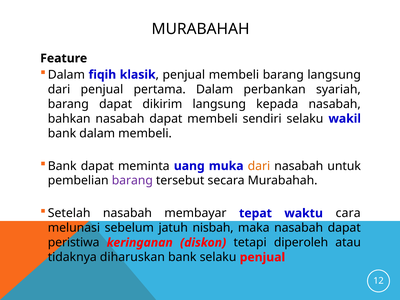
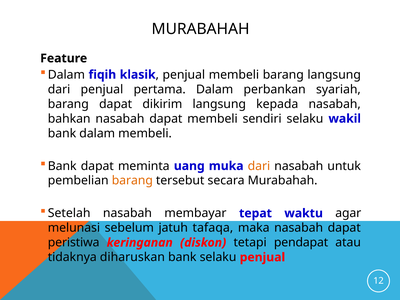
barang at (132, 181) colour: purple -> orange
cara: cara -> agar
nisbah: nisbah -> tafaqa
diperoleh: diperoleh -> pendapat
